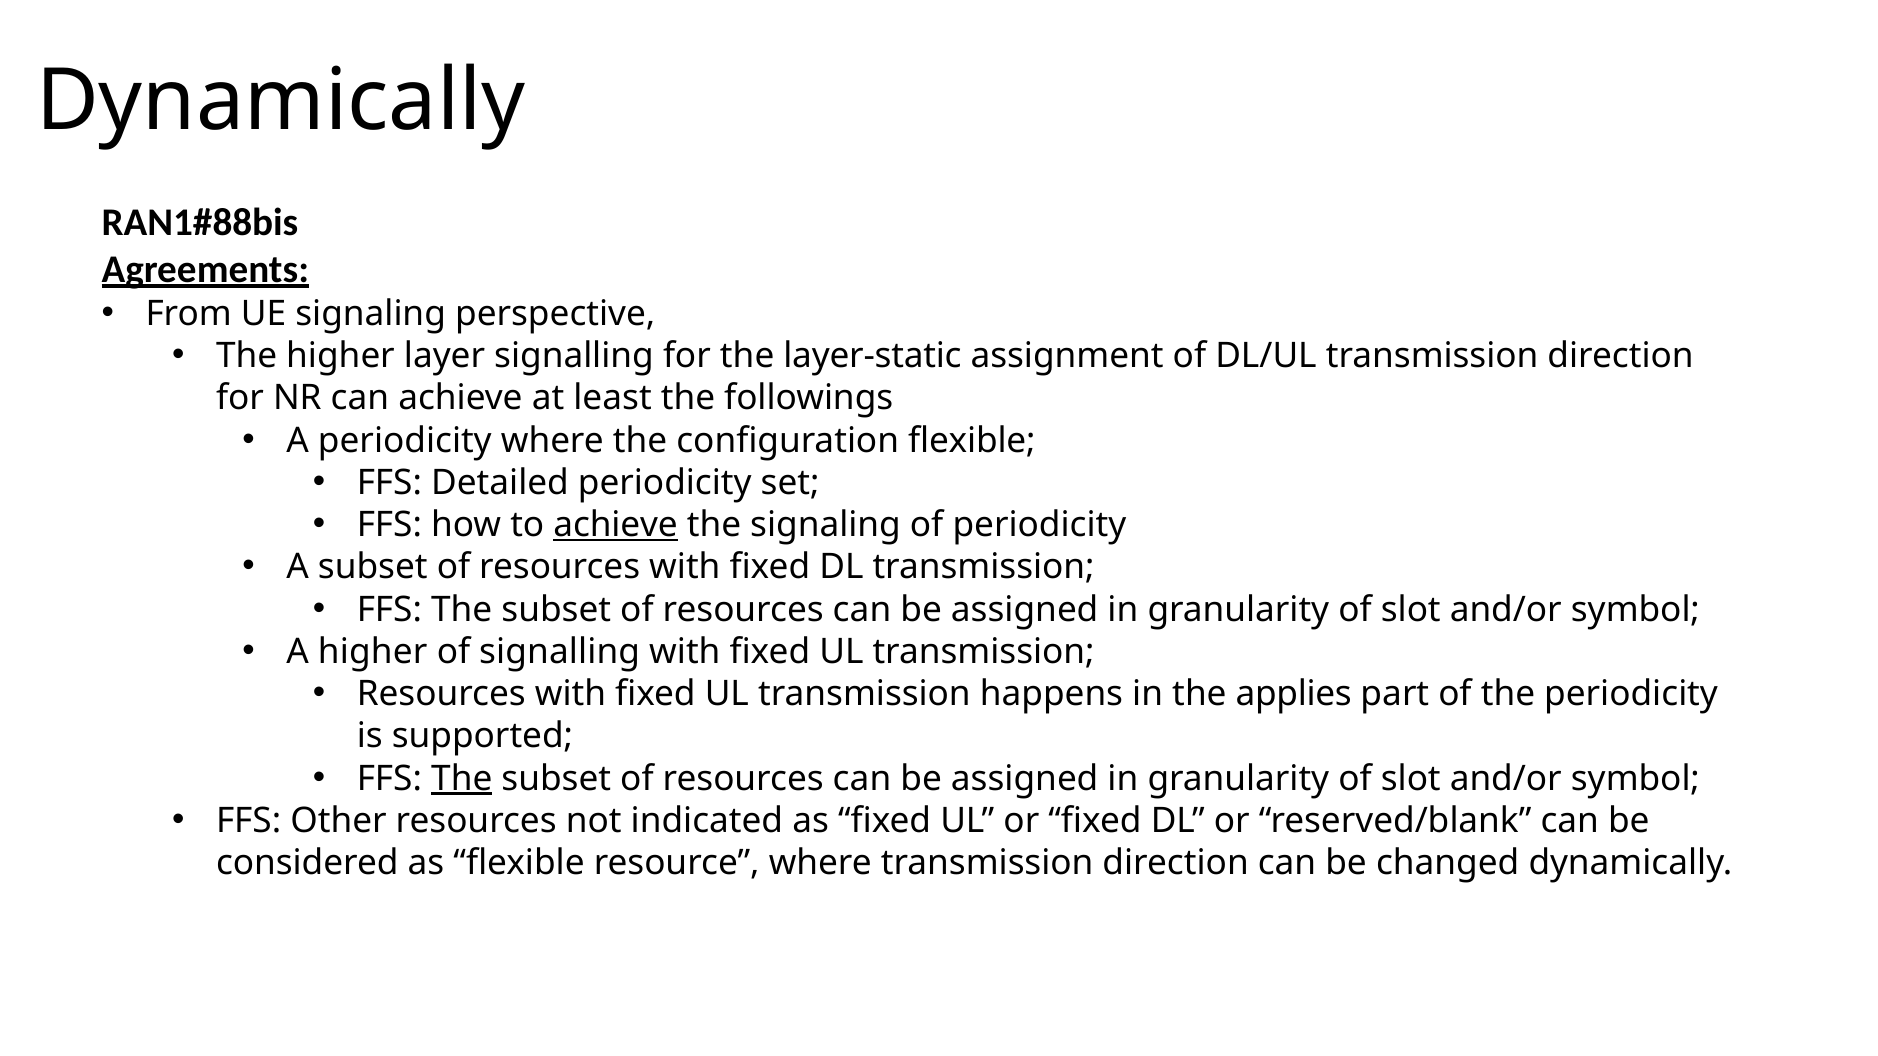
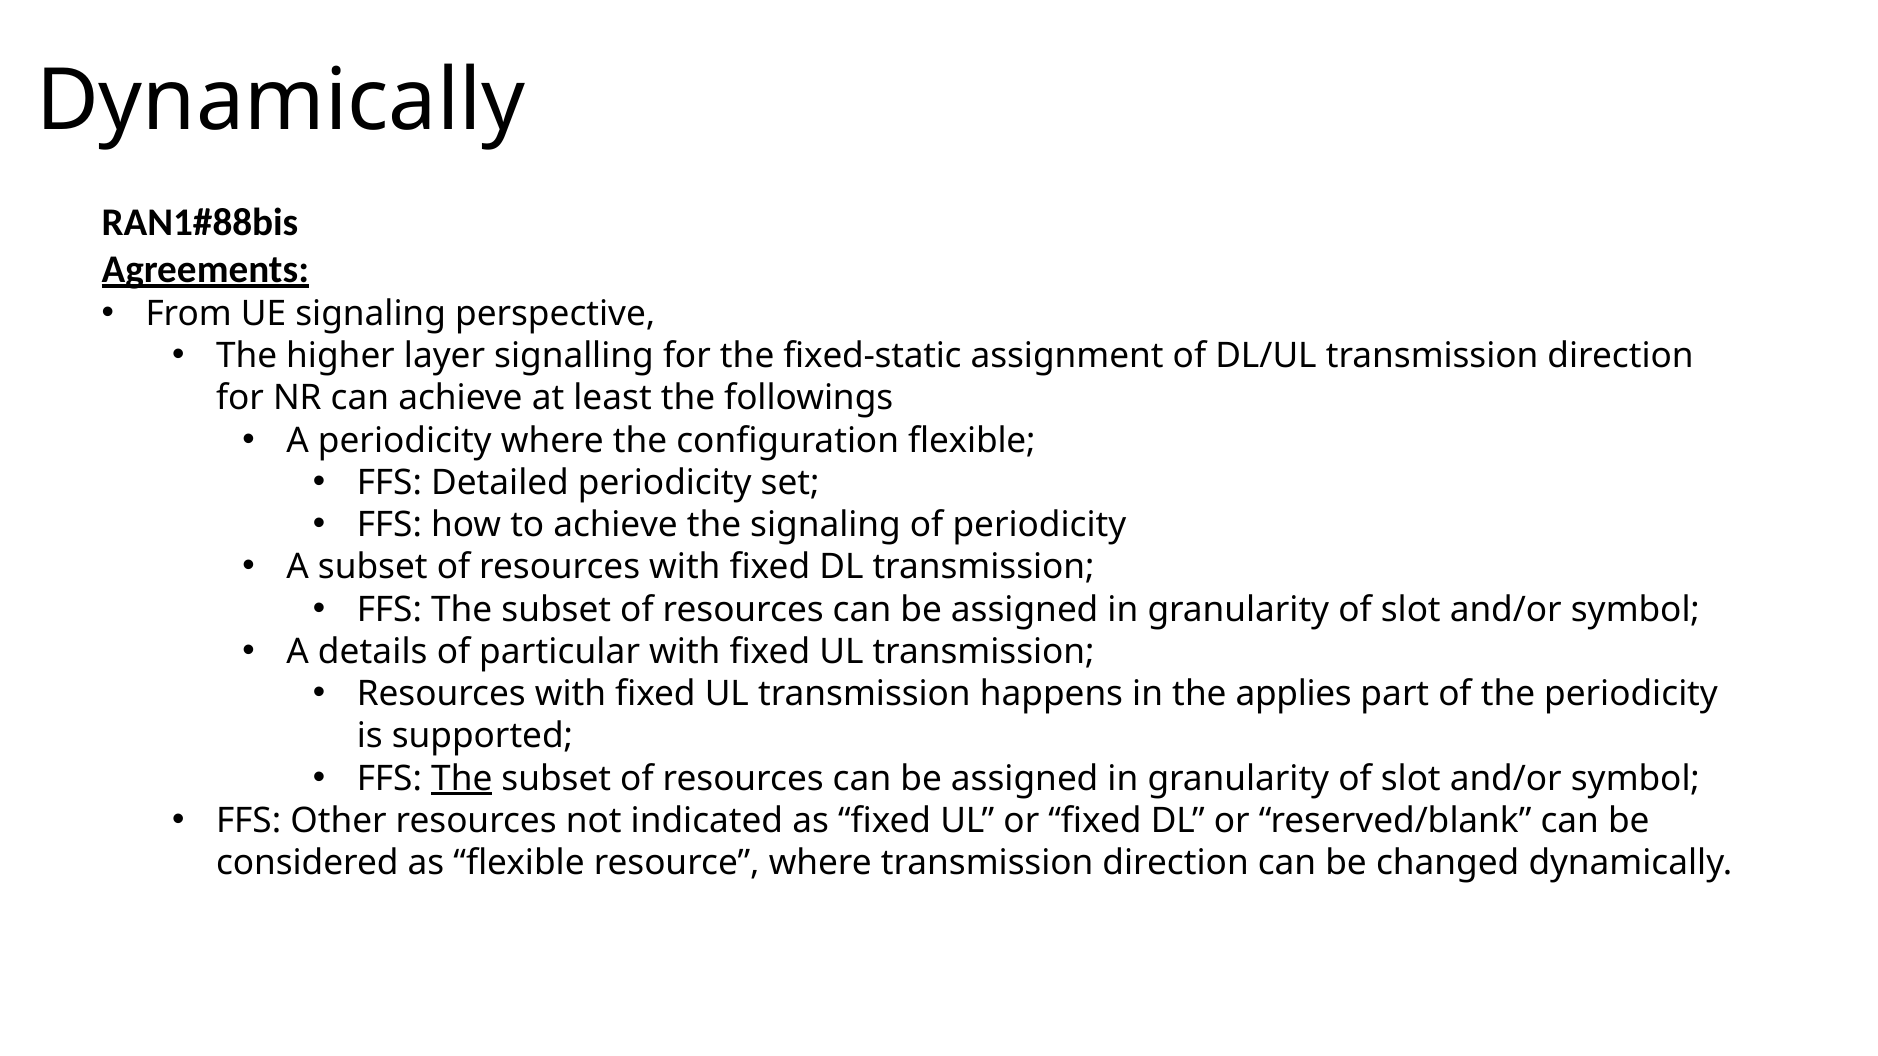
layer-static: layer-static -> fixed-static
achieve at (616, 525) underline: present -> none
A higher: higher -> details
of signalling: signalling -> particular
